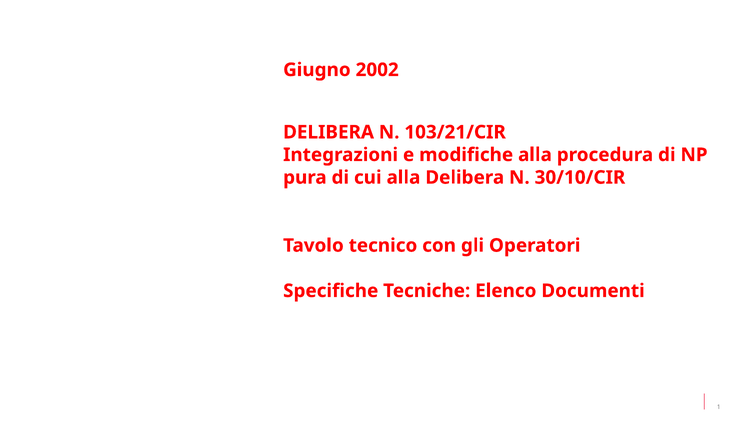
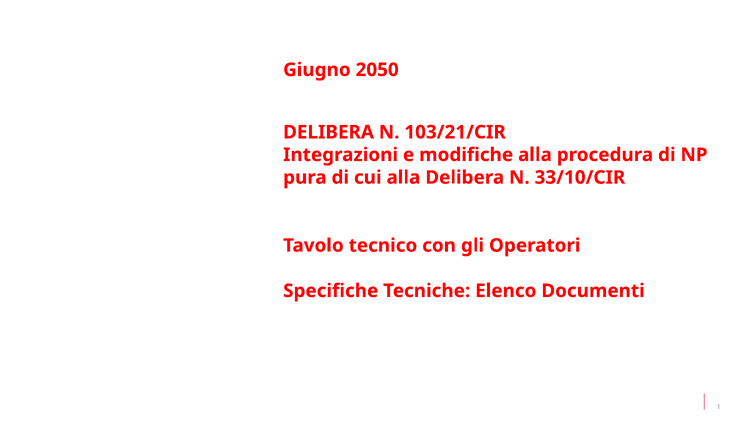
2002: 2002 -> 2050
30/10/CIR: 30/10/CIR -> 33/10/CIR
